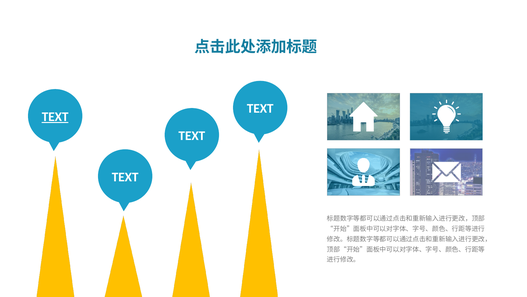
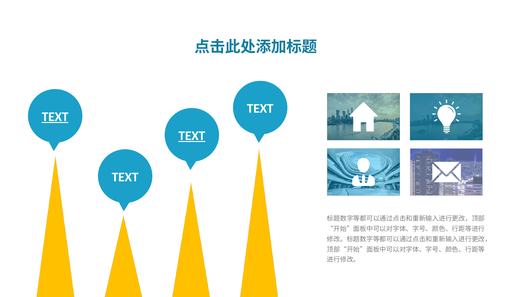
TEXT at (192, 136) underline: none -> present
